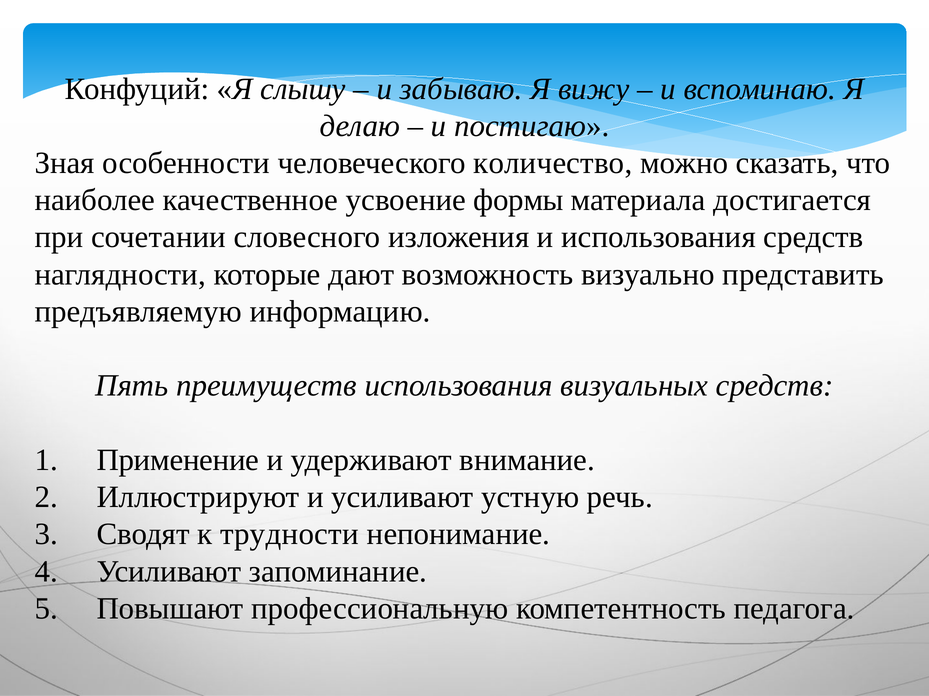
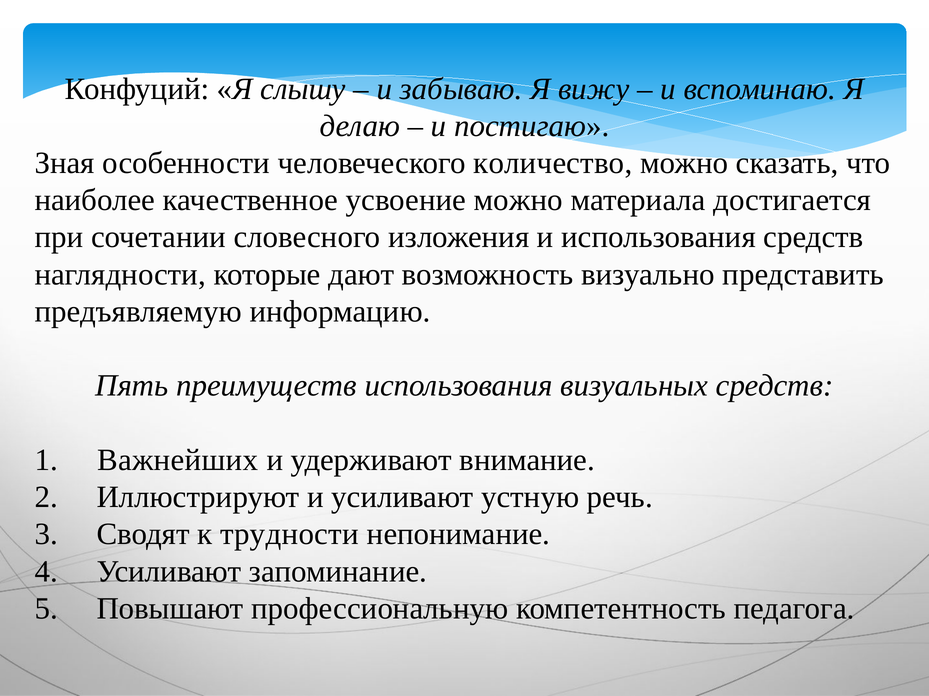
усвоение формы: формы -> можно
Применение: Применение -> Важнейших
